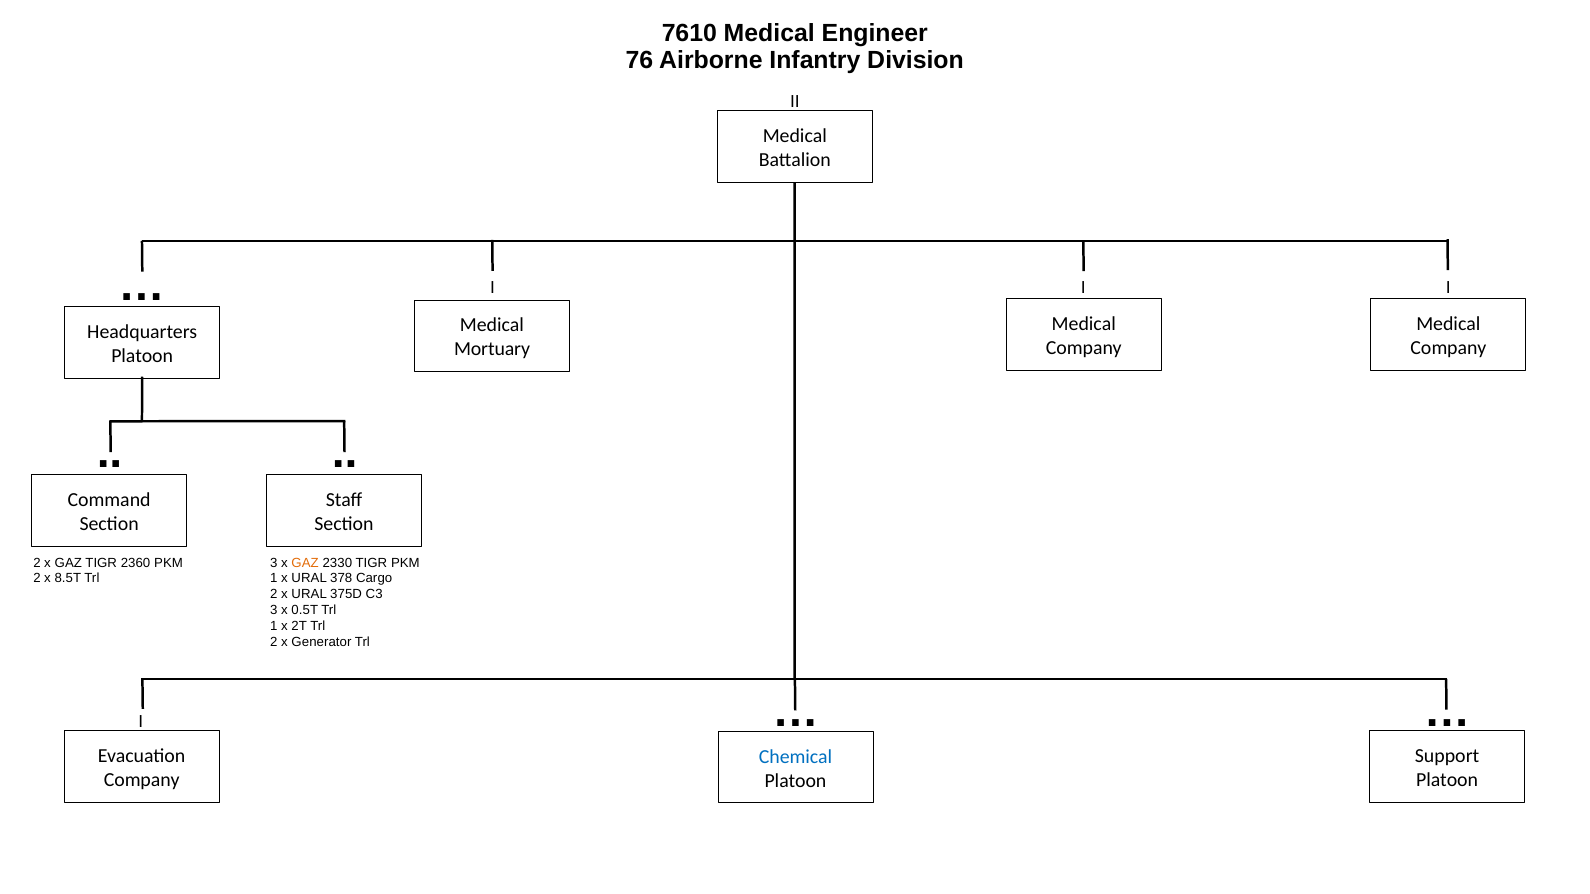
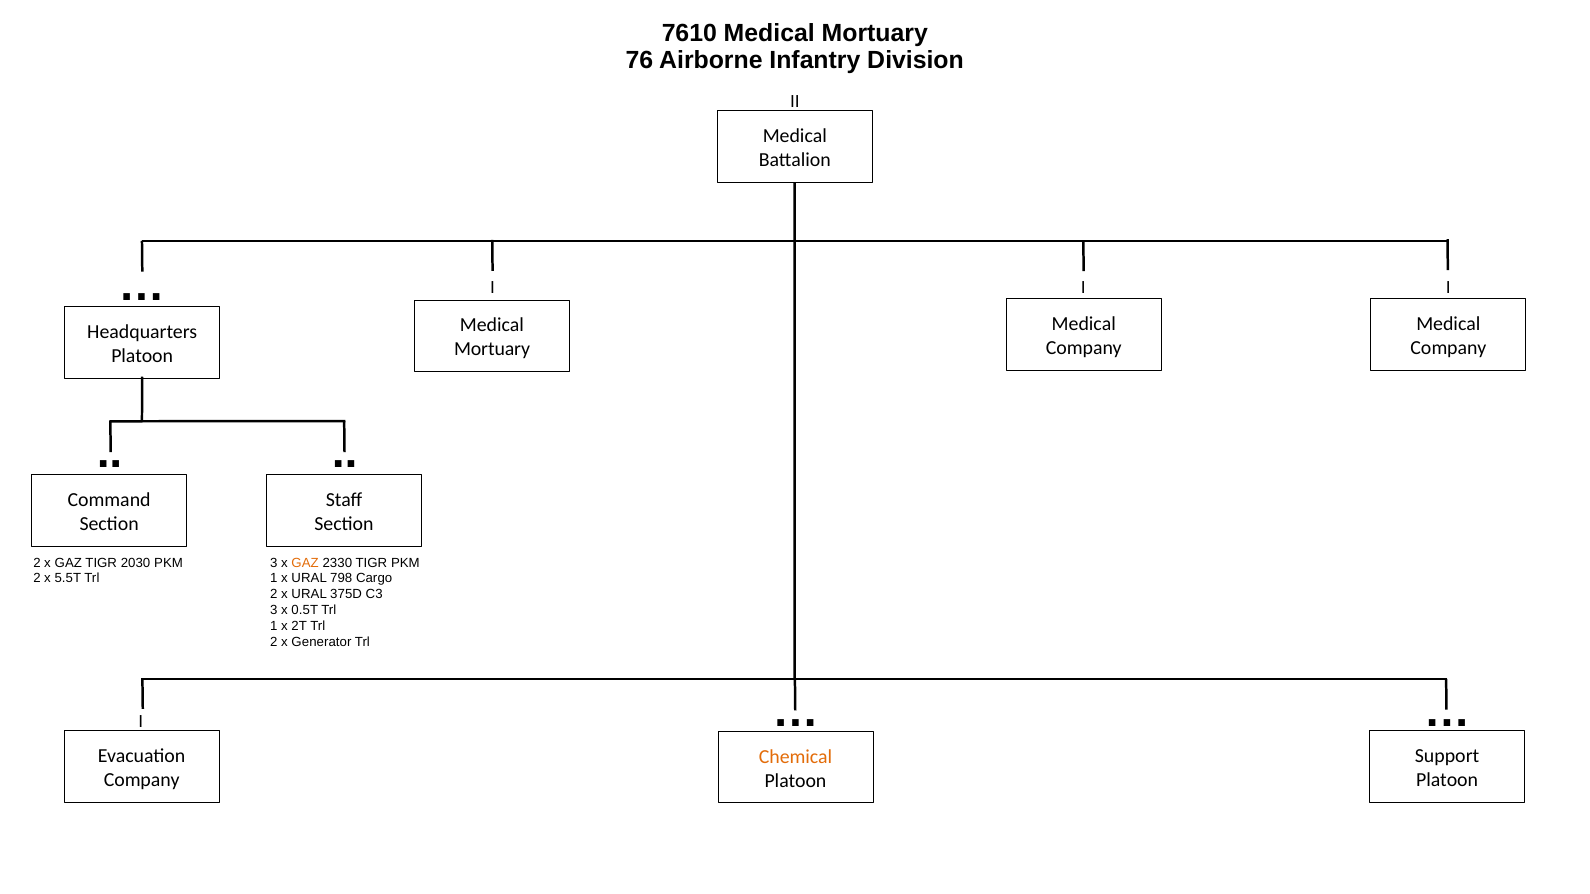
7610 Medical Engineer: Engineer -> Mortuary
2360: 2360 -> 2030
8.5T: 8.5T -> 5.5T
378: 378 -> 798
Chemical colour: blue -> orange
